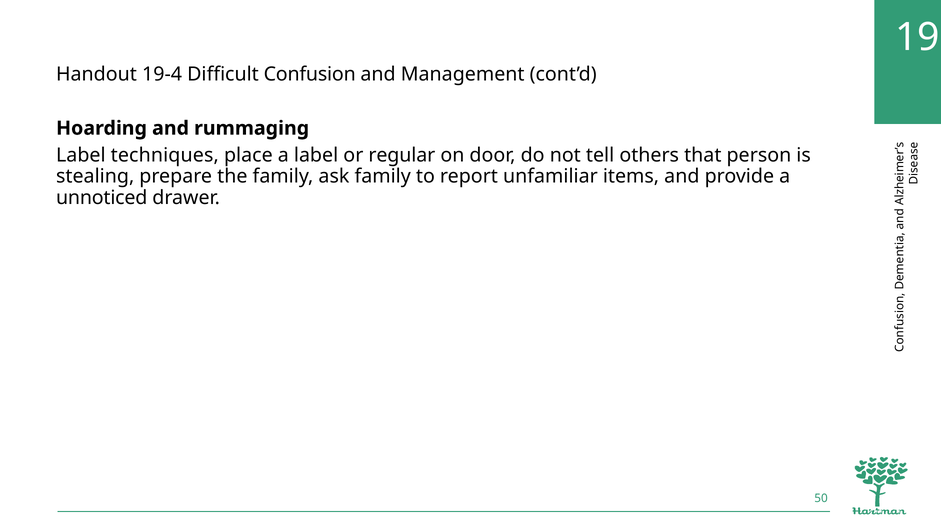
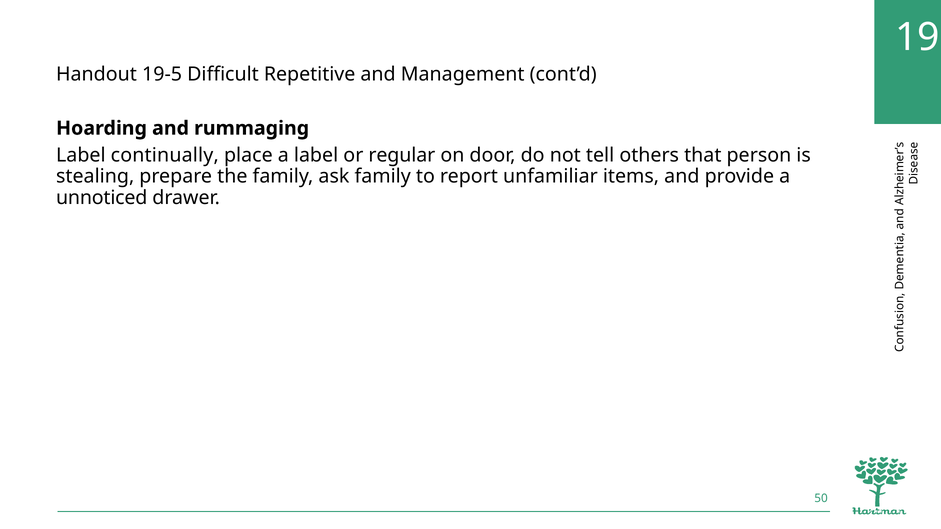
19-4: 19-4 -> 19-5
Confusion: Confusion -> Repetitive
techniques: techniques -> continually
